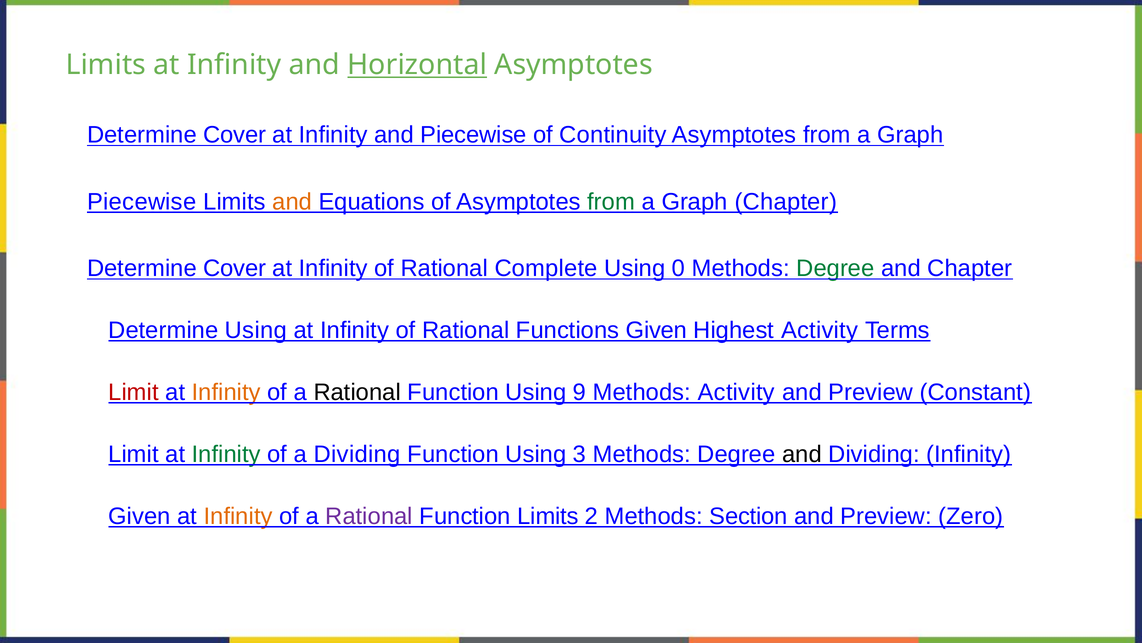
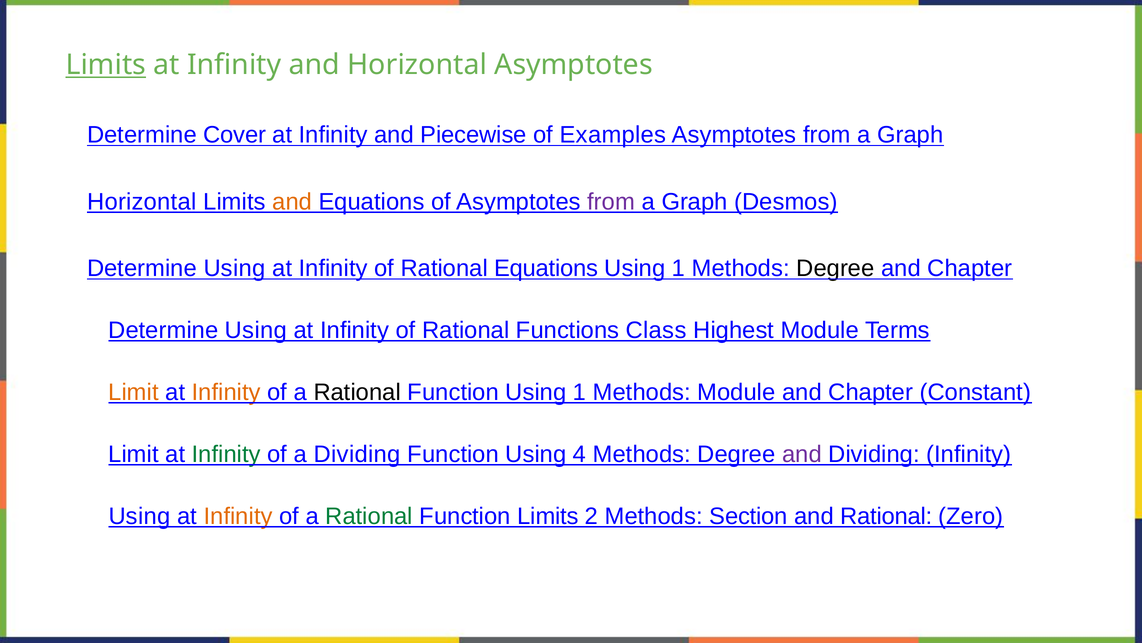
Limits at (106, 65) underline: none -> present
Horizontal at (417, 65) underline: present -> none
Continuity: Continuity -> Examples
Piecewise at (142, 202): Piecewise -> Horizontal
from at (611, 202) colour: green -> purple
Graph Chapter: Chapter -> Desmos
Cover at (235, 268): Cover -> Using
Rational Complete: Complete -> Equations
0 at (679, 268): 0 -> 1
Degree at (835, 268) colour: green -> black
Functions Given: Given -> Class
Highest Activity: Activity -> Module
Limit at (134, 392) colour: red -> orange
Function Using 9: 9 -> 1
Methods Activity: Activity -> Module
Preview at (871, 392): Preview -> Chapter
3: 3 -> 4
and at (802, 454) colour: black -> purple
Given at (140, 516): Given -> Using
Rational at (369, 516) colour: purple -> green
Preview at (886, 516): Preview -> Rational
